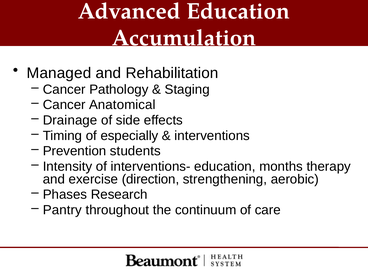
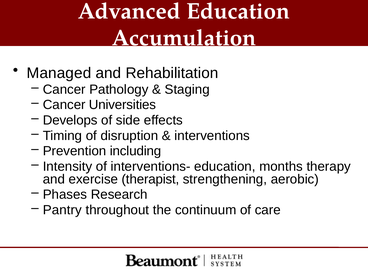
Anatomical: Anatomical -> Universities
Drainage: Drainage -> Develops
especially: especially -> disruption
students: students -> including
direction: direction -> therapist
